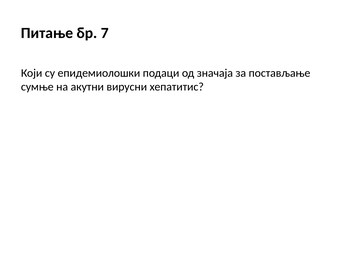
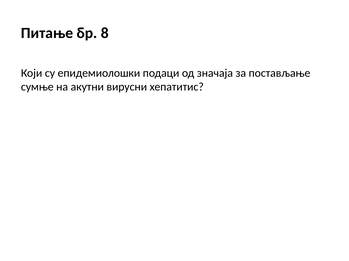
7: 7 -> 8
